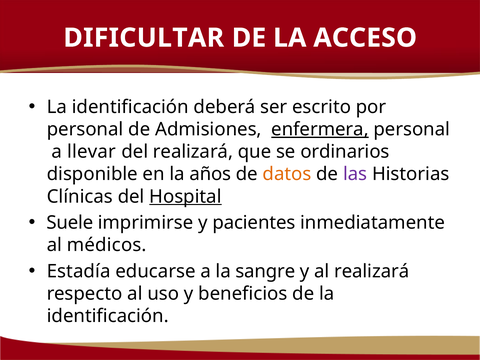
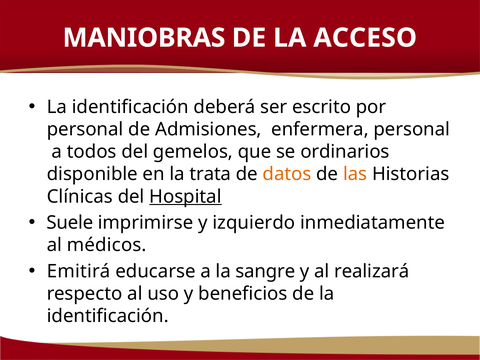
DIFICULTAR: DIFICULTAR -> MANIOBRAS
enfermera underline: present -> none
llevar: llevar -> todos
del realizará: realizará -> gemelos
años: años -> trata
las colour: purple -> orange
pacientes: pacientes -> izquierdo
Estadía: Estadía -> Emitirá
